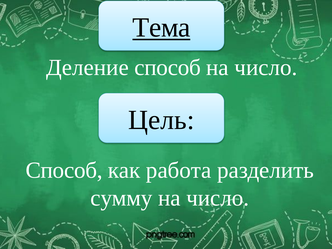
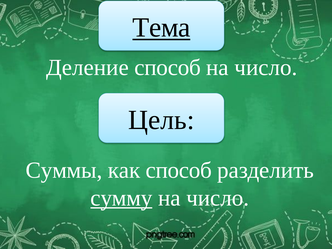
Способ at (64, 170): Способ -> Суммы
как работа: работа -> способ
сумму underline: none -> present
